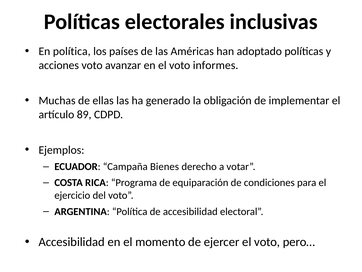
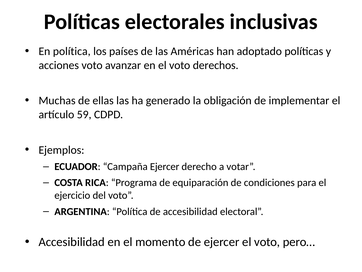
informes: informes -> derechos
89: 89 -> 59
Campaña Bienes: Bienes -> Ejercer
